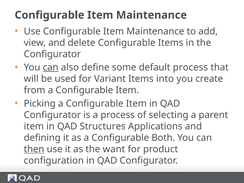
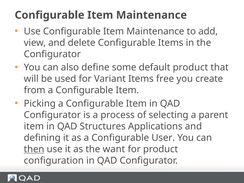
can at (51, 67) underline: present -> none
default process: process -> product
into: into -> free
Both: Both -> User
